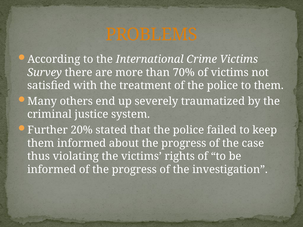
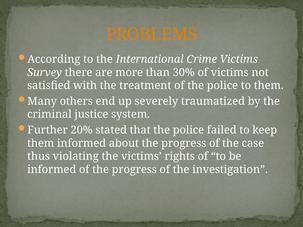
70%: 70% -> 30%
